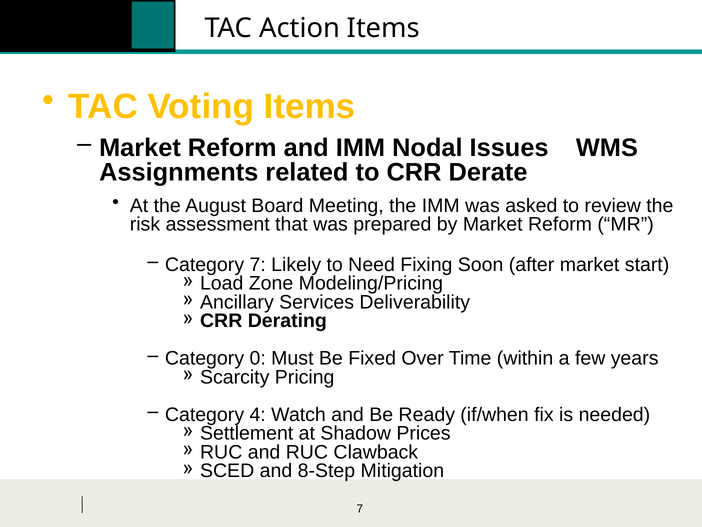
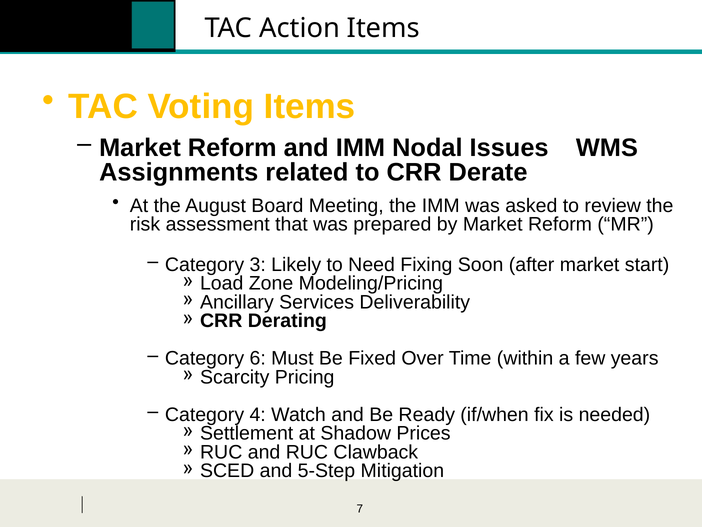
Category 7: 7 -> 3
0: 0 -> 6
8-Step: 8-Step -> 5-Step
